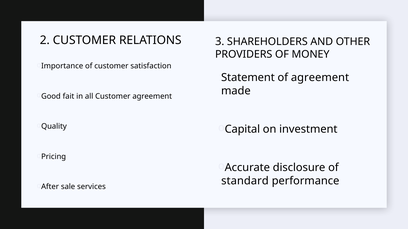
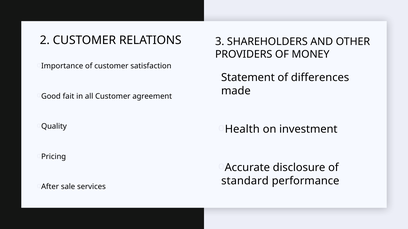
of agreement: agreement -> differences
Capital: Capital -> Health
